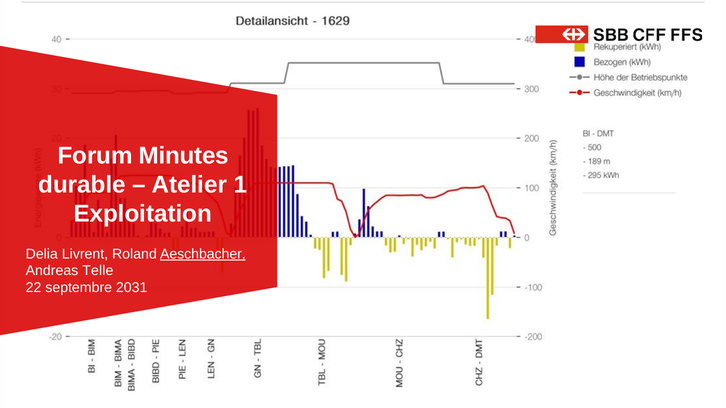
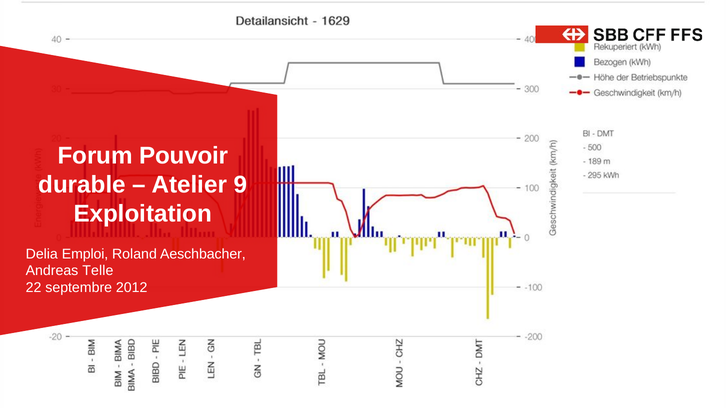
Minutes: Minutes -> Pouvoir
1: 1 -> 9
Livrent: Livrent -> Emploi
Aeschbacher underline: present -> none
2031: 2031 -> 2012
